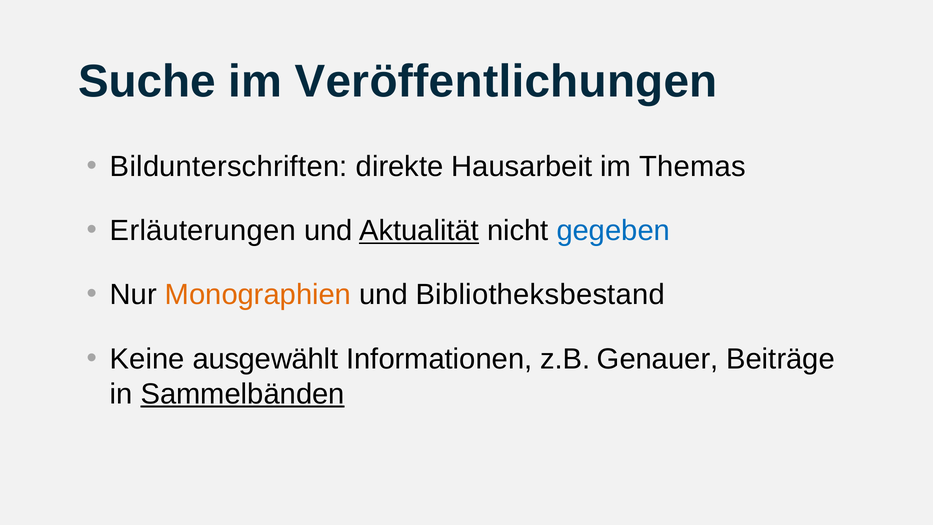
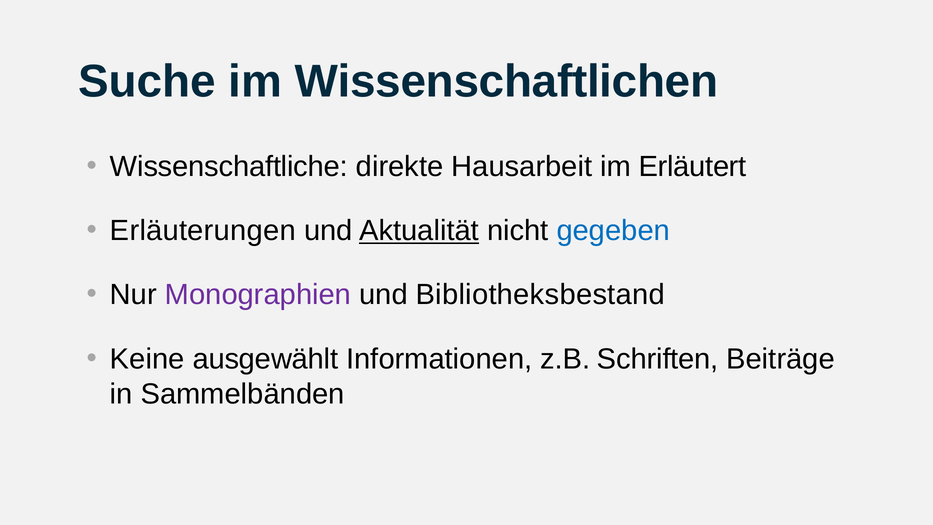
Veröffentlichungen: Veröffentlichungen -> Wissenschaftlichen
Bildunterschriften: Bildunterschriften -> Wissenschaftliche
Themas: Themas -> Erläutert
Monographien colour: orange -> purple
Genauer: Genauer -> Schriften
Sammelbänden underline: present -> none
